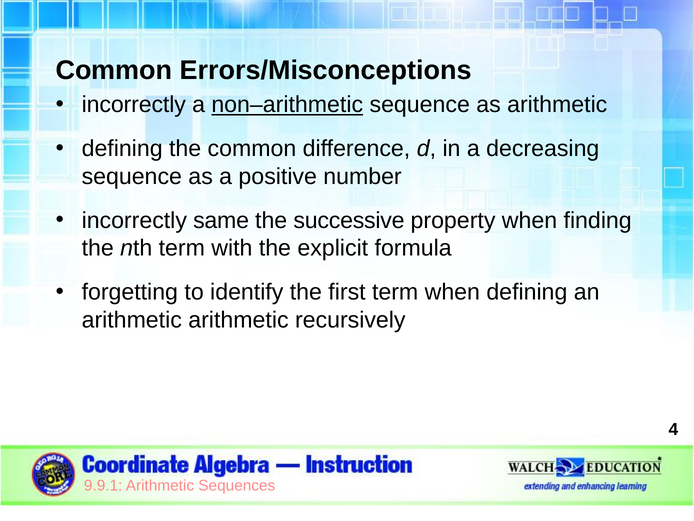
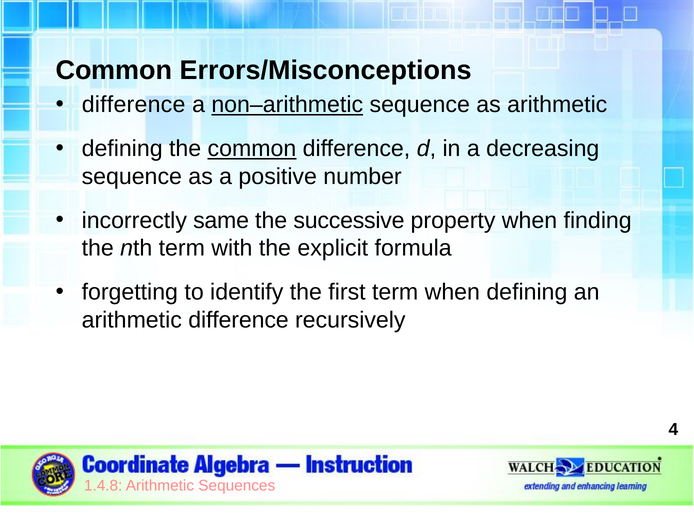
incorrectly at (134, 105): incorrectly -> difference
common at (252, 149) underline: none -> present
arithmetic arithmetic: arithmetic -> difference
9.9.1: 9.9.1 -> 1.4.8
